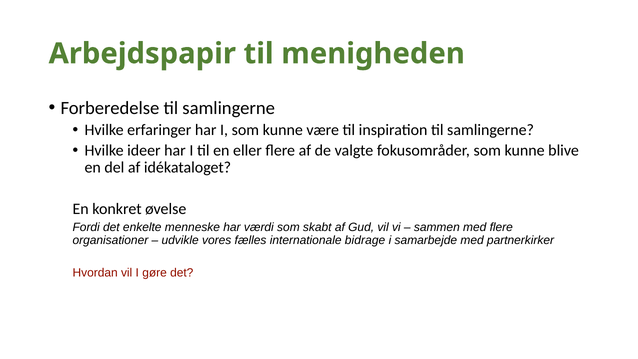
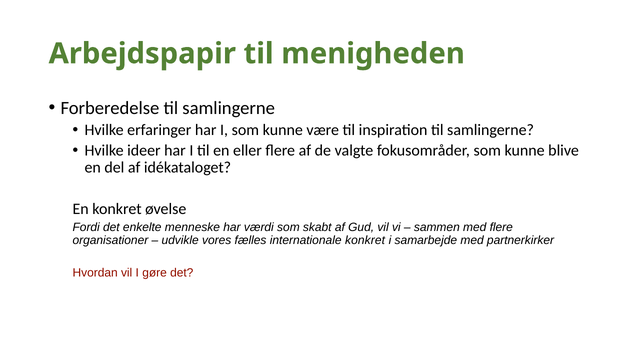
internationale bidrage: bidrage -> konkret
